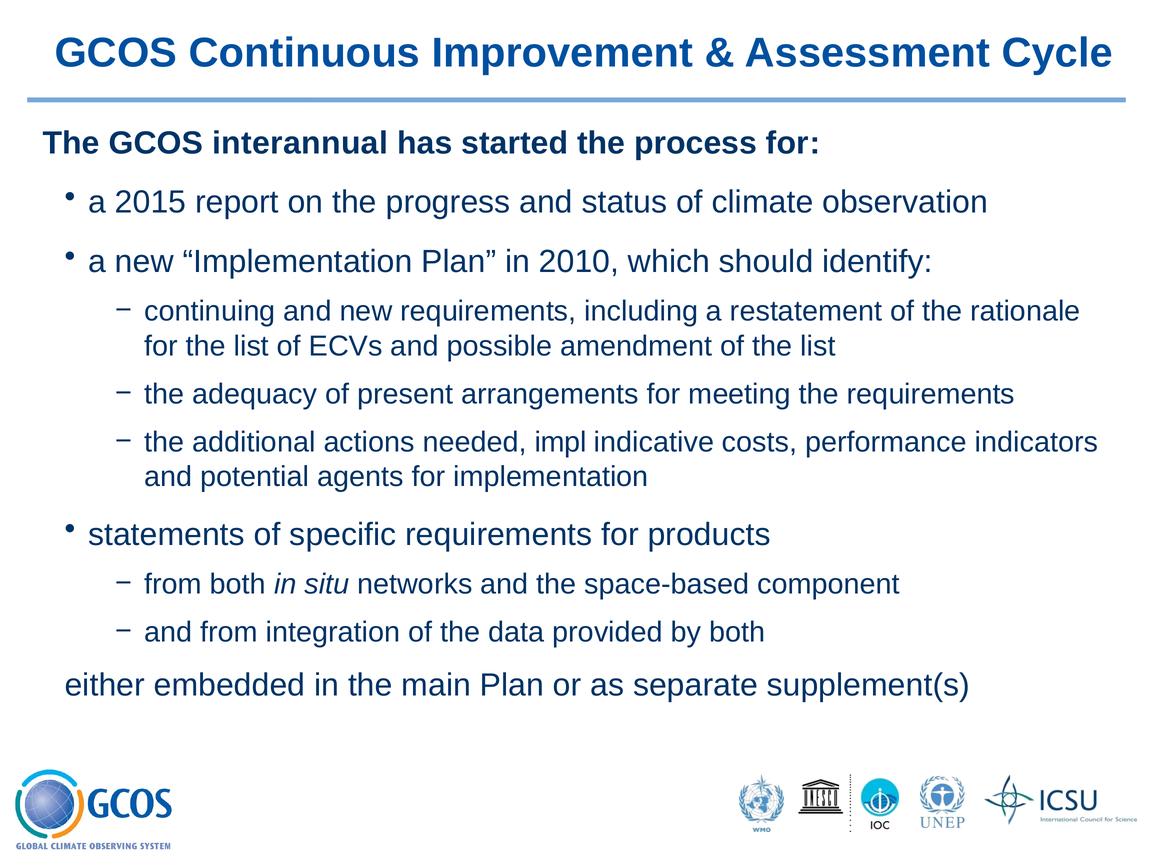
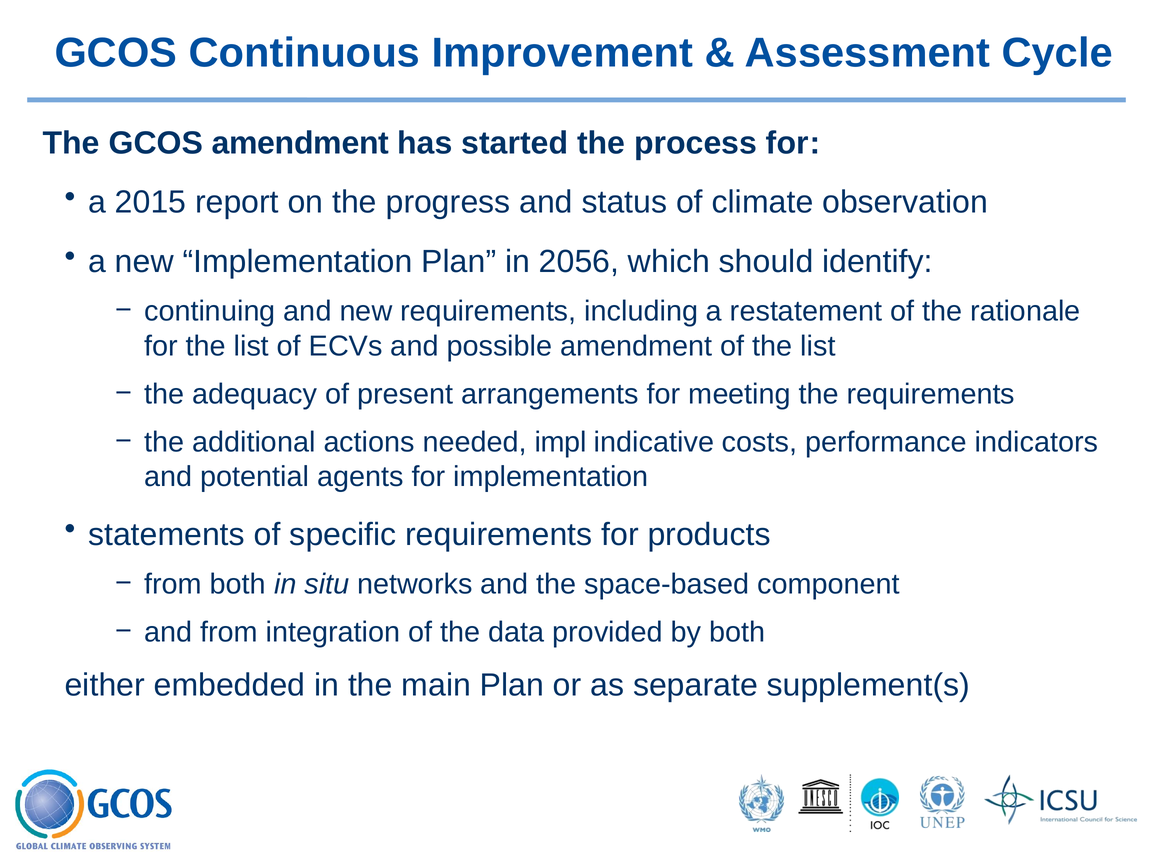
GCOS interannual: interannual -> amendment
2010: 2010 -> 2056
